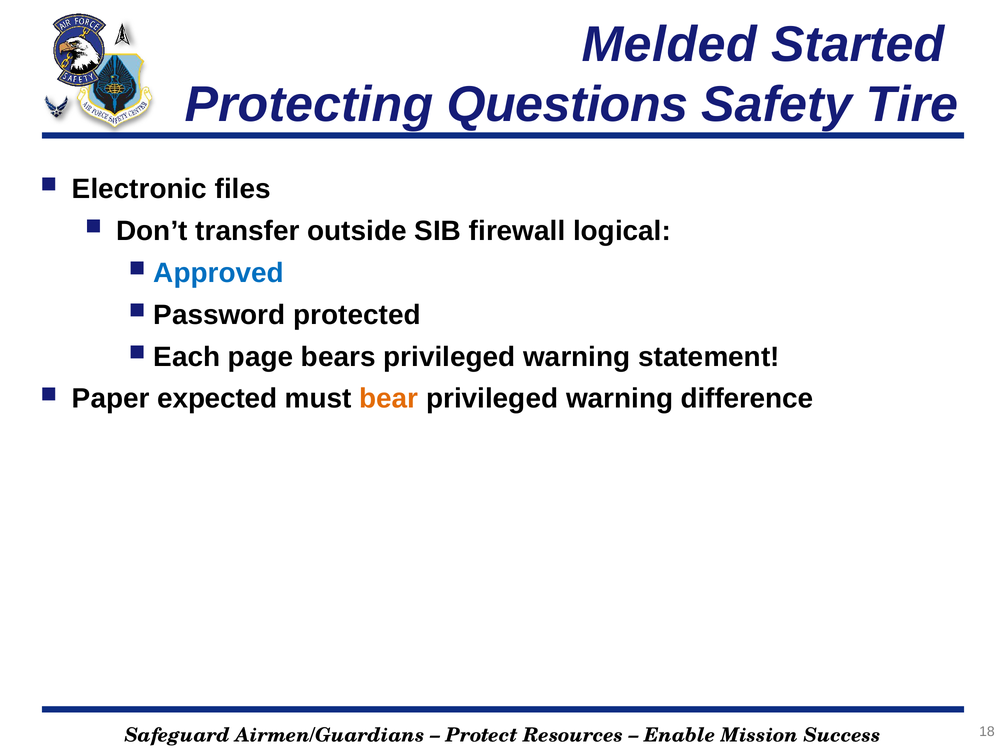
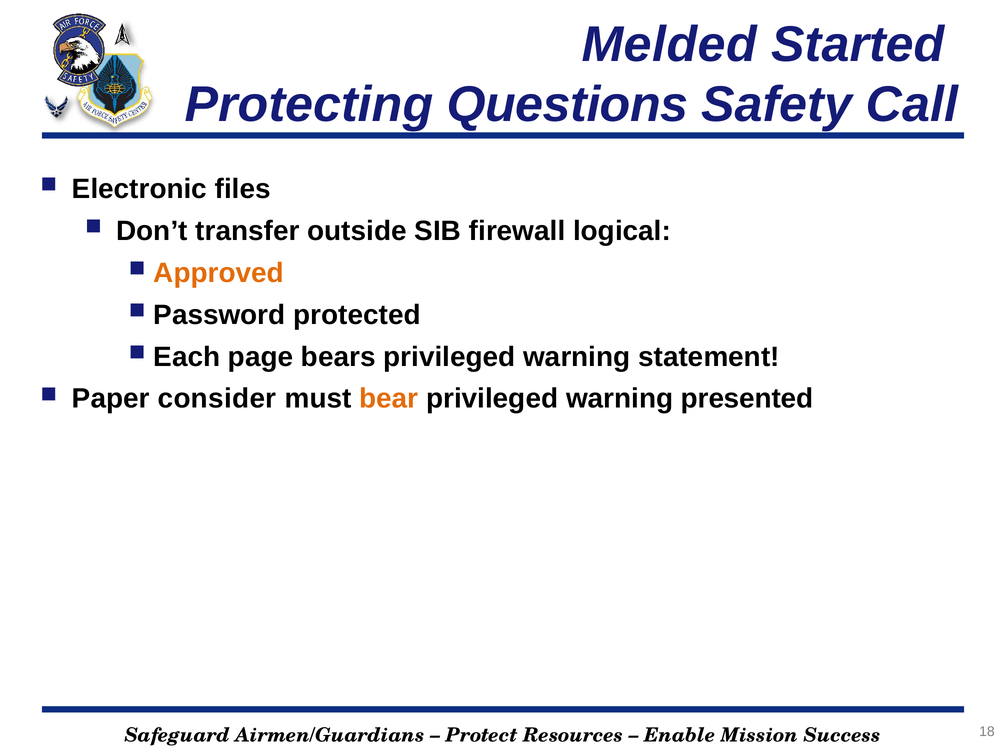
Tire: Tire -> Call
Approved colour: blue -> orange
expected: expected -> consider
difference: difference -> presented
